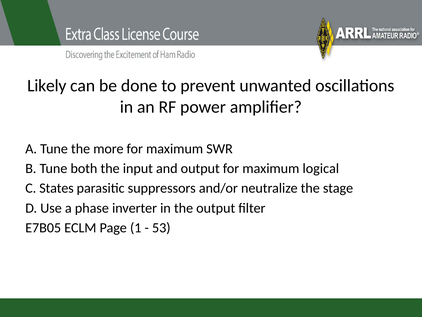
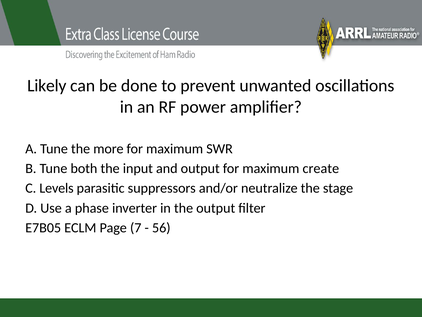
logical: logical -> create
States: States -> Levels
1: 1 -> 7
53: 53 -> 56
